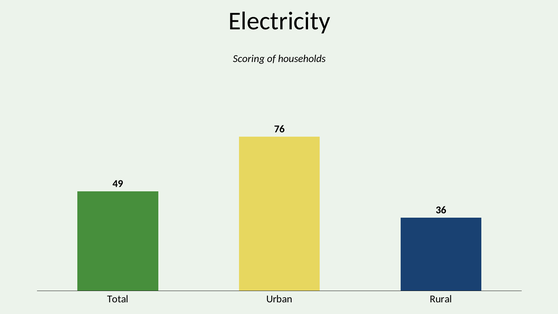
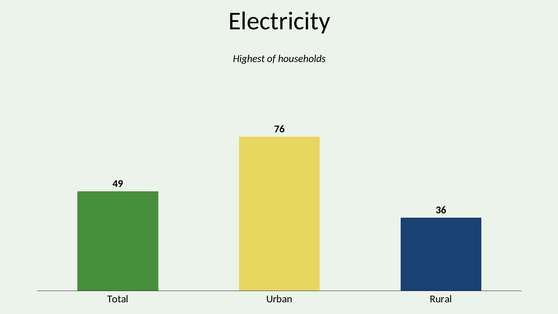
Scoring: Scoring -> Highest
